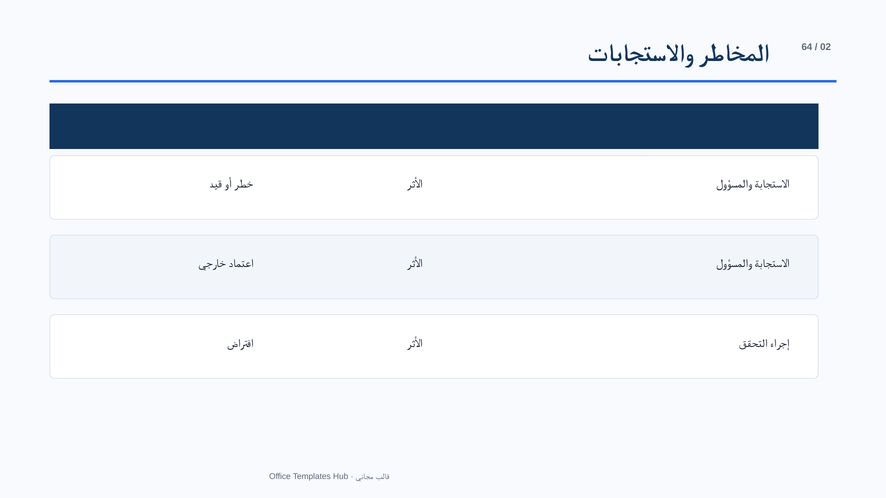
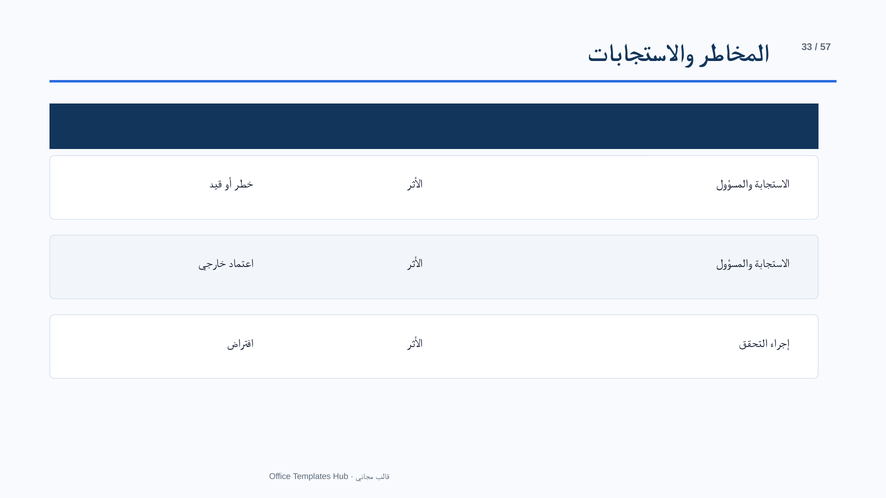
64: 64 -> 33
02: 02 -> 57
